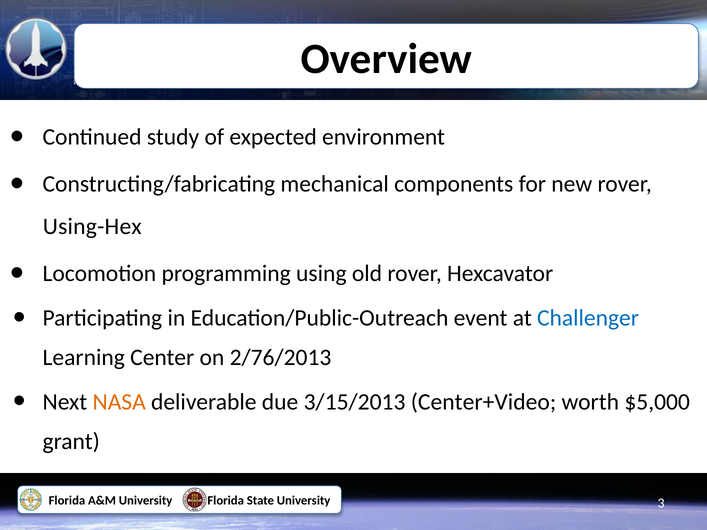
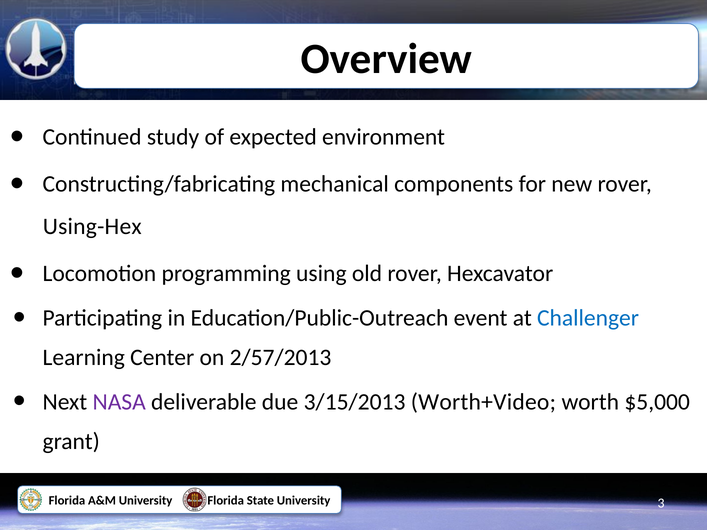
2/76/2013: 2/76/2013 -> 2/57/2013
NASA colour: orange -> purple
Center+Video: Center+Video -> Worth+Video
